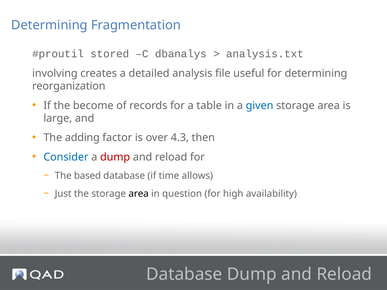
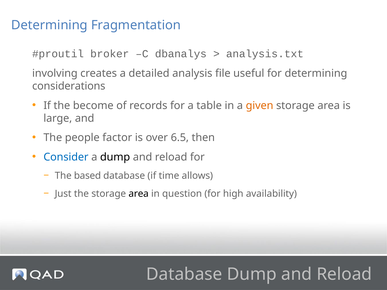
stored: stored -> broker
reorganization: reorganization -> considerations
given colour: blue -> orange
adding: adding -> people
4.3: 4.3 -> 6.5
dump at (115, 157) colour: red -> black
